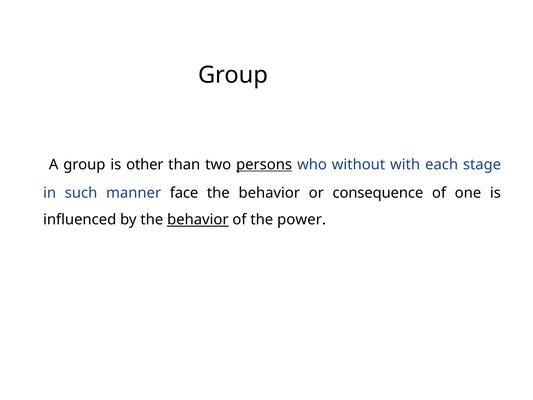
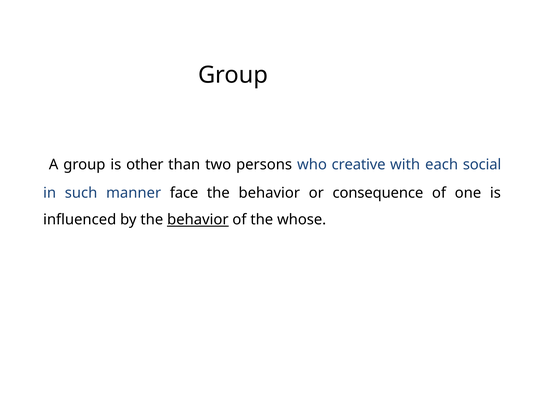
persons underline: present -> none
without: without -> creative
stage: stage -> social
power: power -> whose
